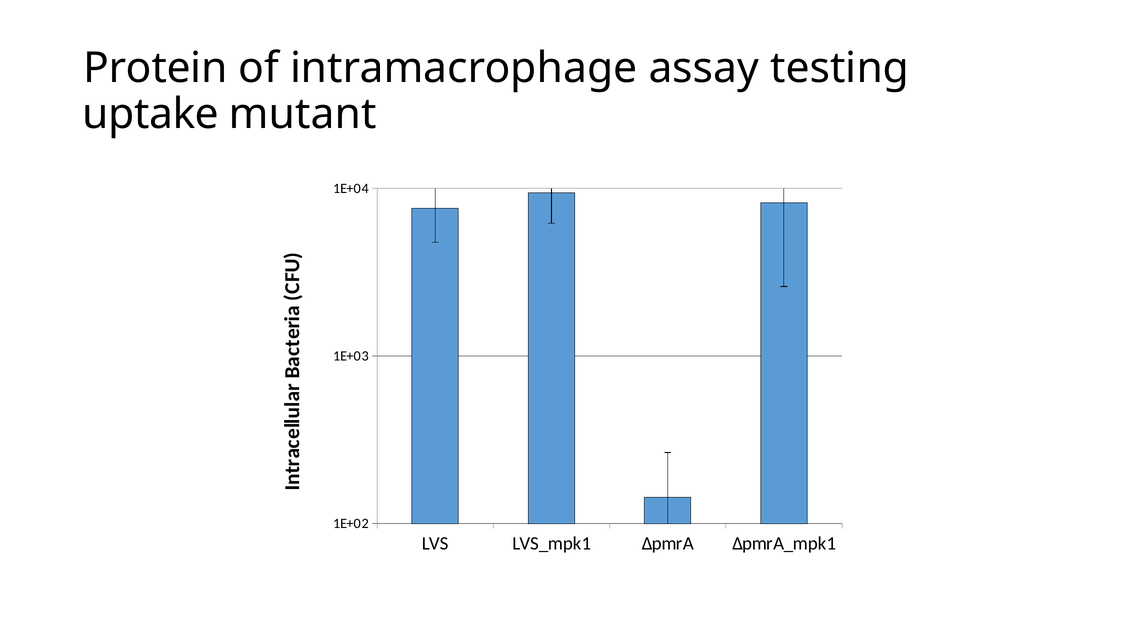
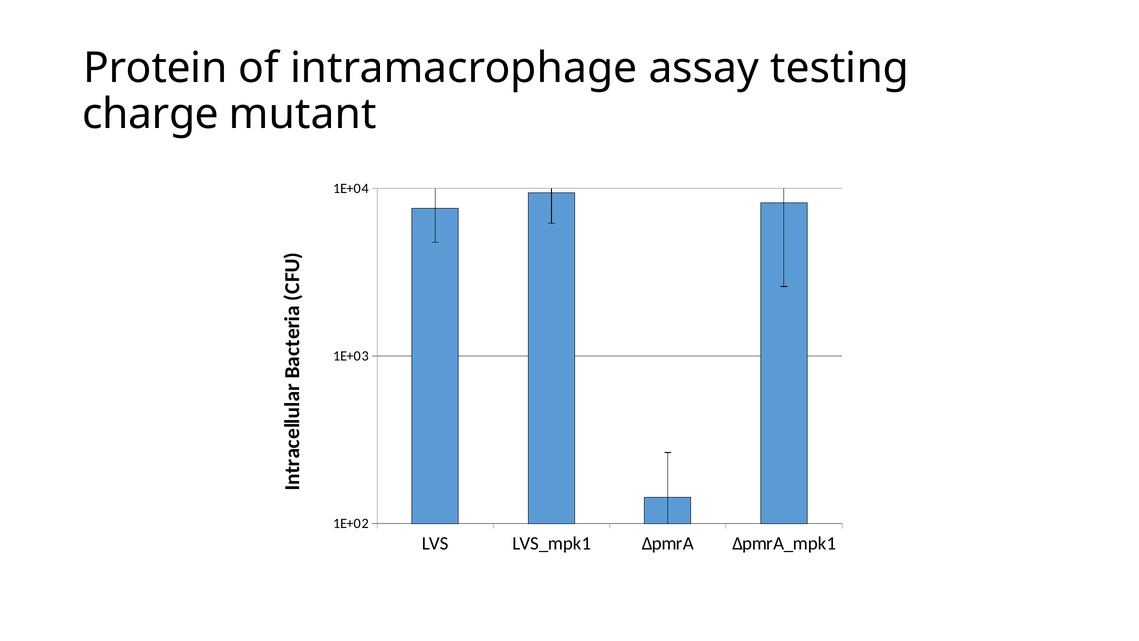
uptake: uptake -> charge
